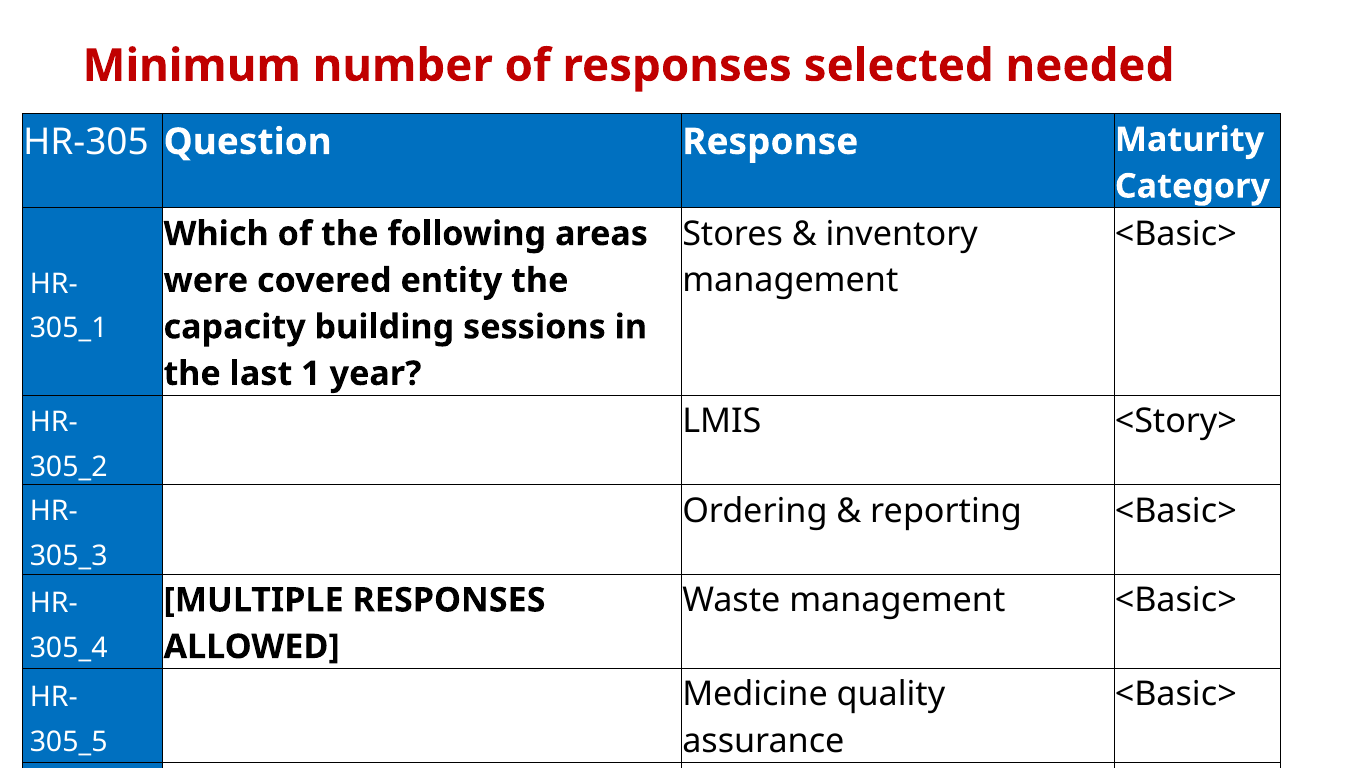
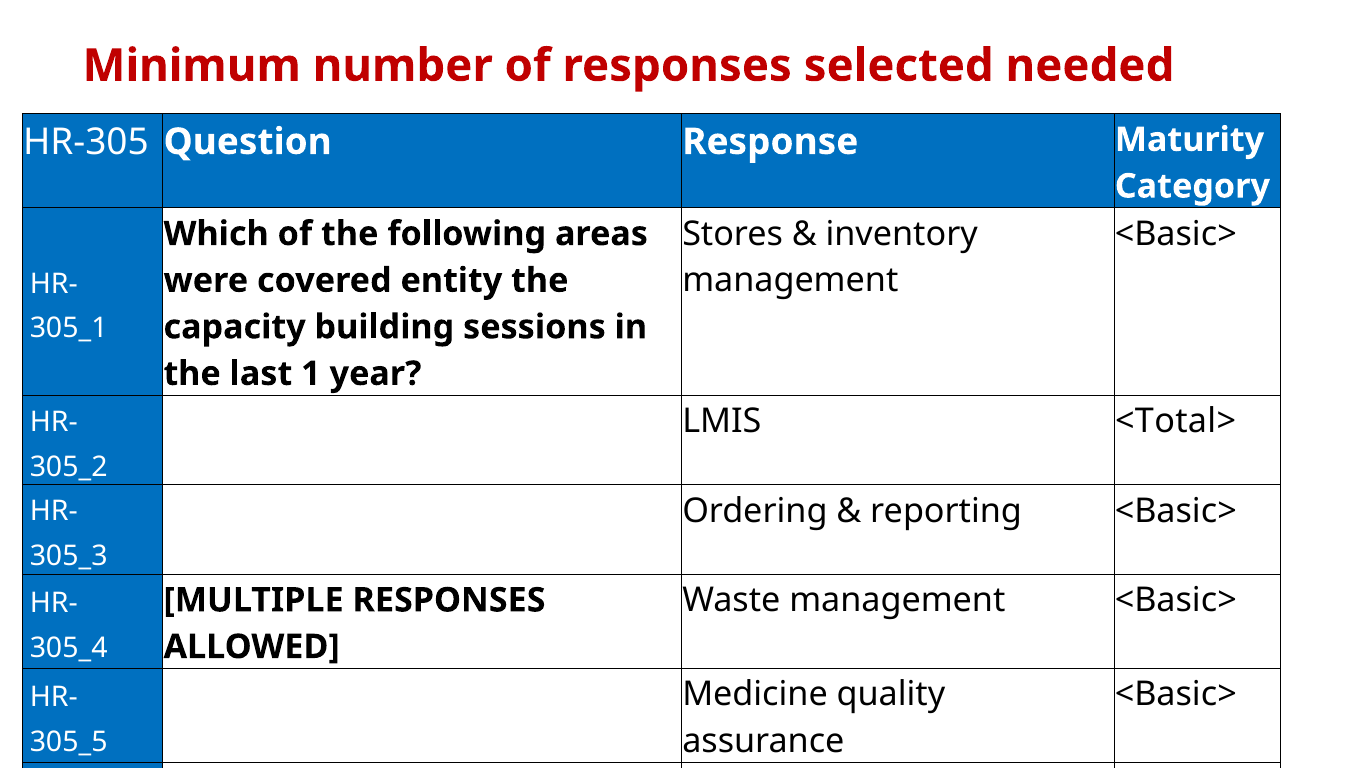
<Story>: <Story> -> <Total>
